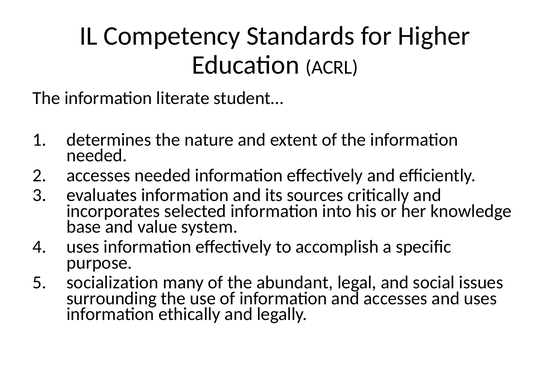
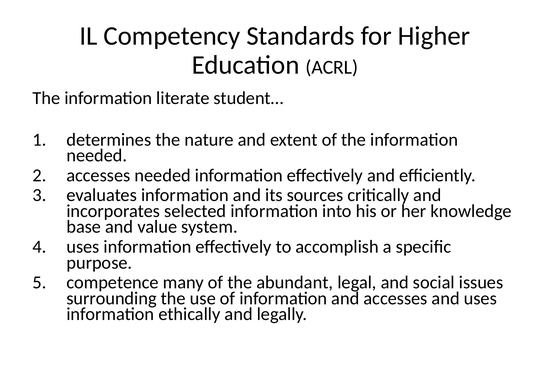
socialization: socialization -> competence
